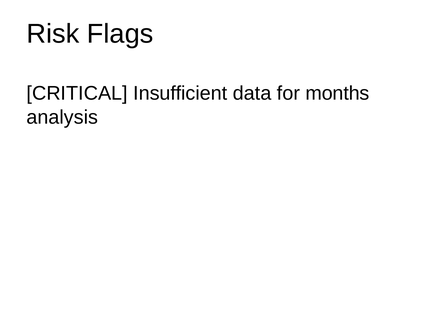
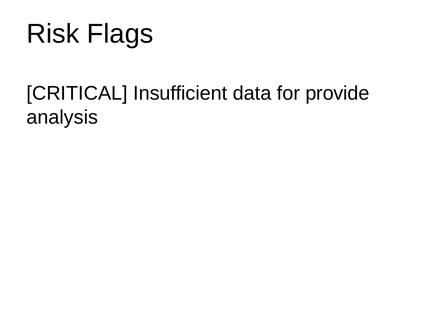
months: months -> provide
